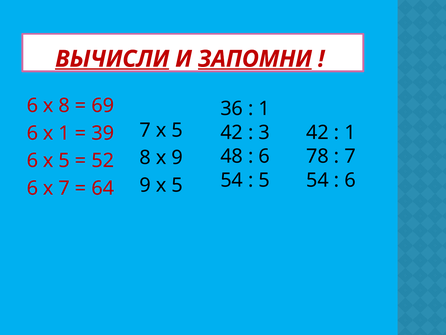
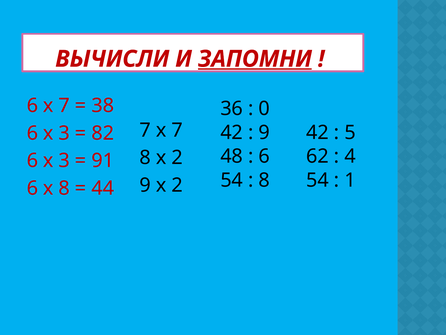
ВЫЧИСЛИ underline: present -> none
6 х 8: 8 -> 7
69: 69 -> 38
1 at (264, 109): 1 -> 0
7 х 5: 5 -> 7
3 at (264, 132): 3 -> 9
1 at (350, 132): 1 -> 5
1 at (64, 133): 1 -> 3
39: 39 -> 82
78: 78 -> 62
7 at (350, 156): 7 -> 4
8 х 9: 9 -> 2
5 at (64, 160): 5 -> 3
52: 52 -> 91
5 at (264, 180): 5 -> 8
6 at (350, 180): 6 -> 1
9 х 5: 5 -> 2
х 7: 7 -> 8
64: 64 -> 44
